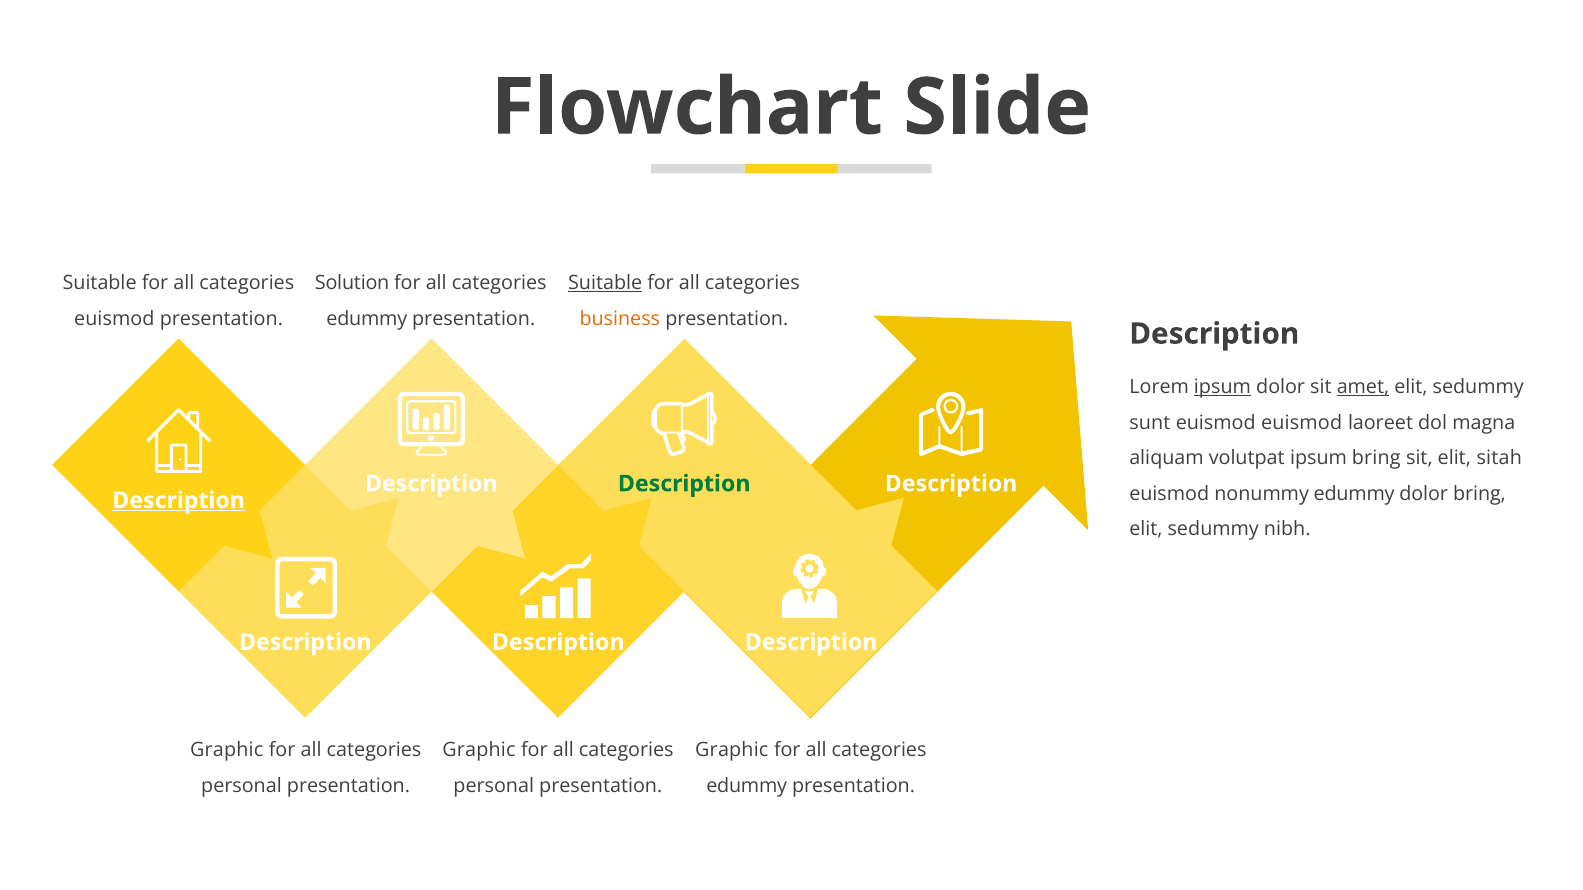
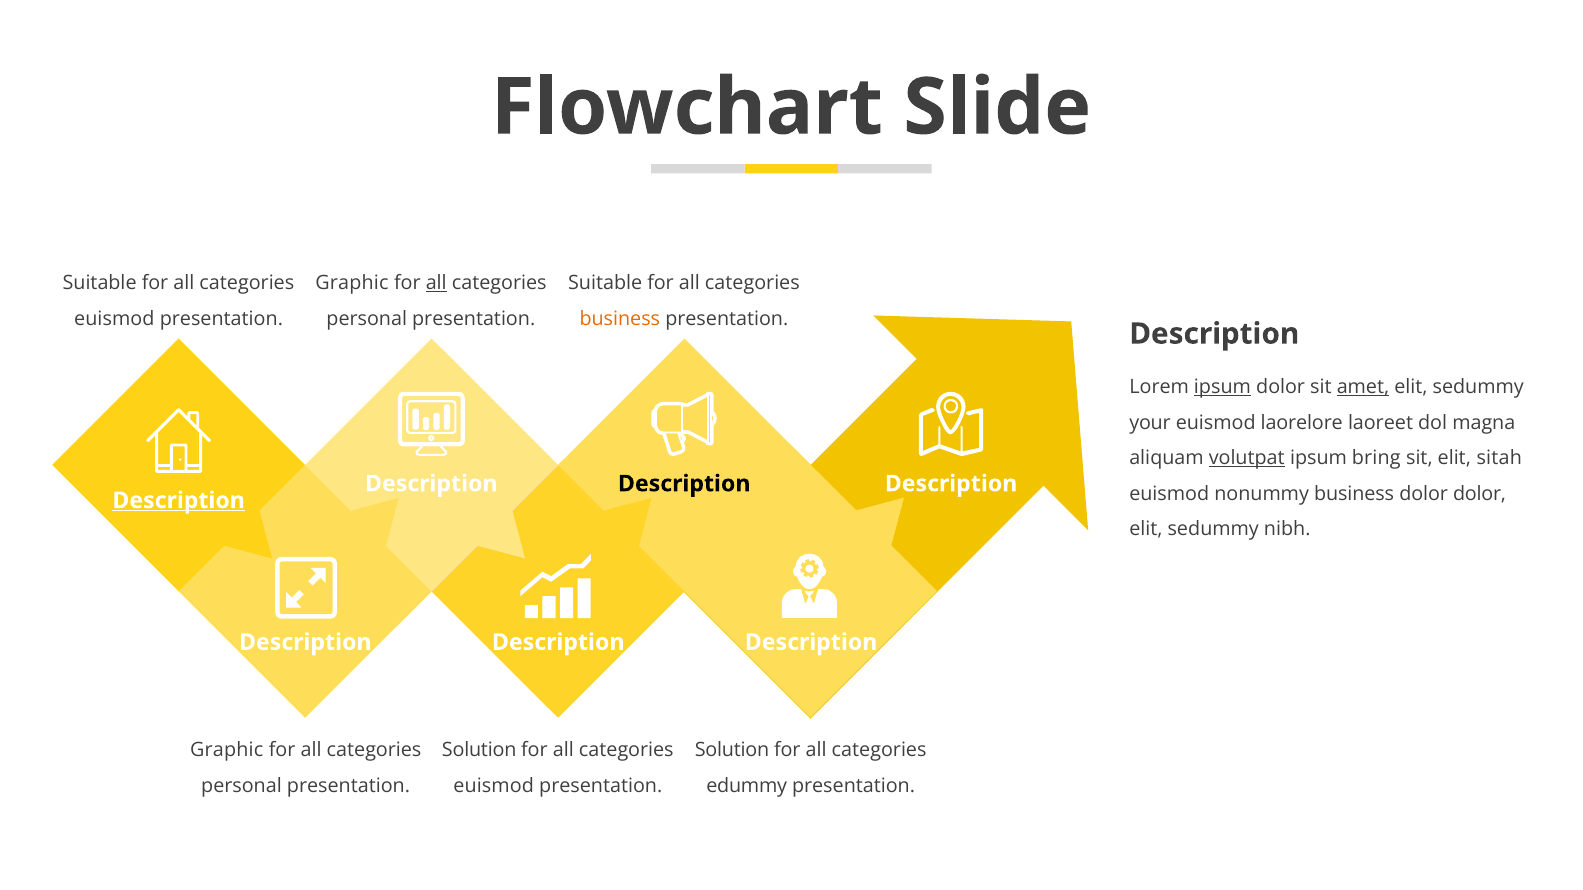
Solution at (352, 283): Solution -> Graphic
all at (436, 283) underline: none -> present
Suitable at (605, 283) underline: present -> none
edummy at (367, 319): edummy -> personal
sunt: sunt -> your
euismod euismod: euismod -> laorelore
volutpat underline: none -> present
Description at (684, 484) colour: green -> black
nonummy edummy: edummy -> business
dolor bring: bring -> dolor
Graphic at (479, 751): Graphic -> Solution
Graphic at (732, 751): Graphic -> Solution
personal at (494, 786): personal -> euismod
